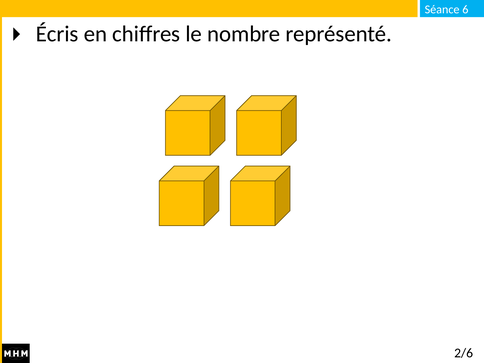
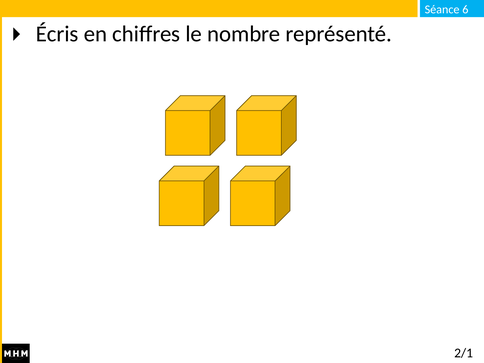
2/6: 2/6 -> 2/1
